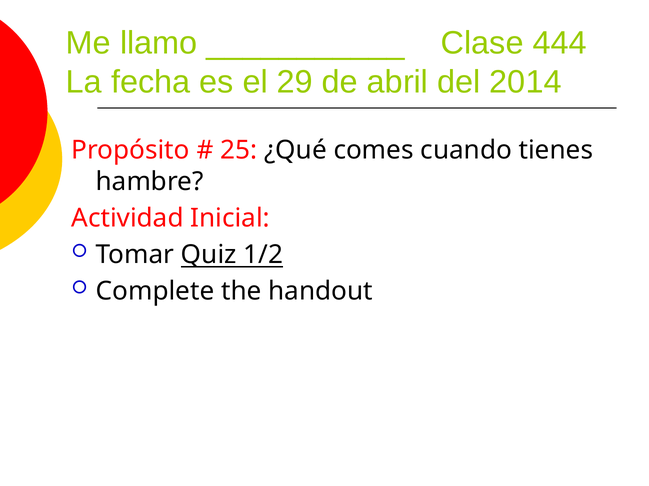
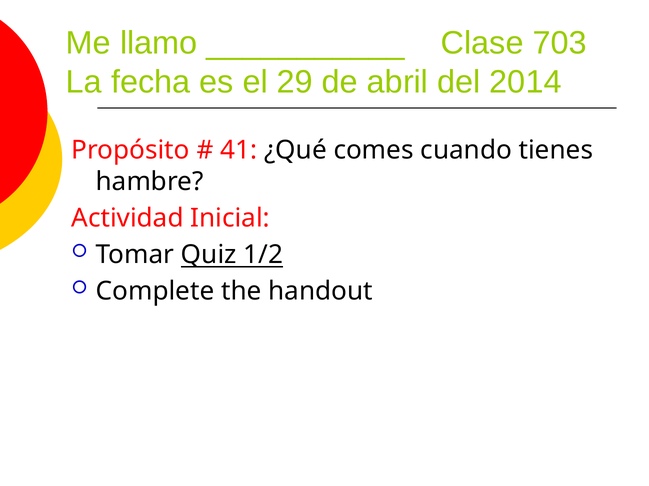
444: 444 -> 703
25: 25 -> 41
